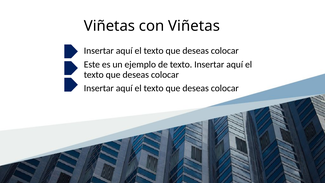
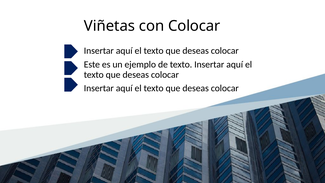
con Viñetas: Viñetas -> Colocar
